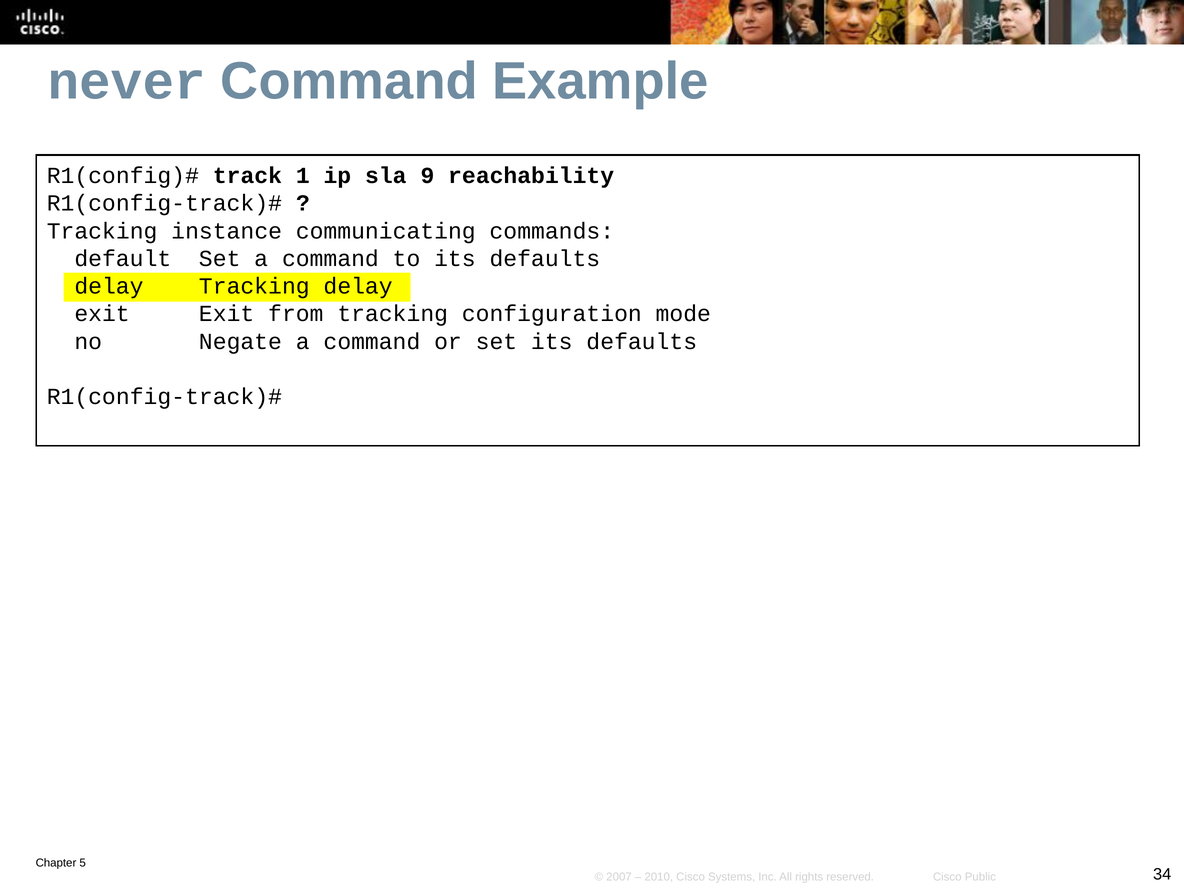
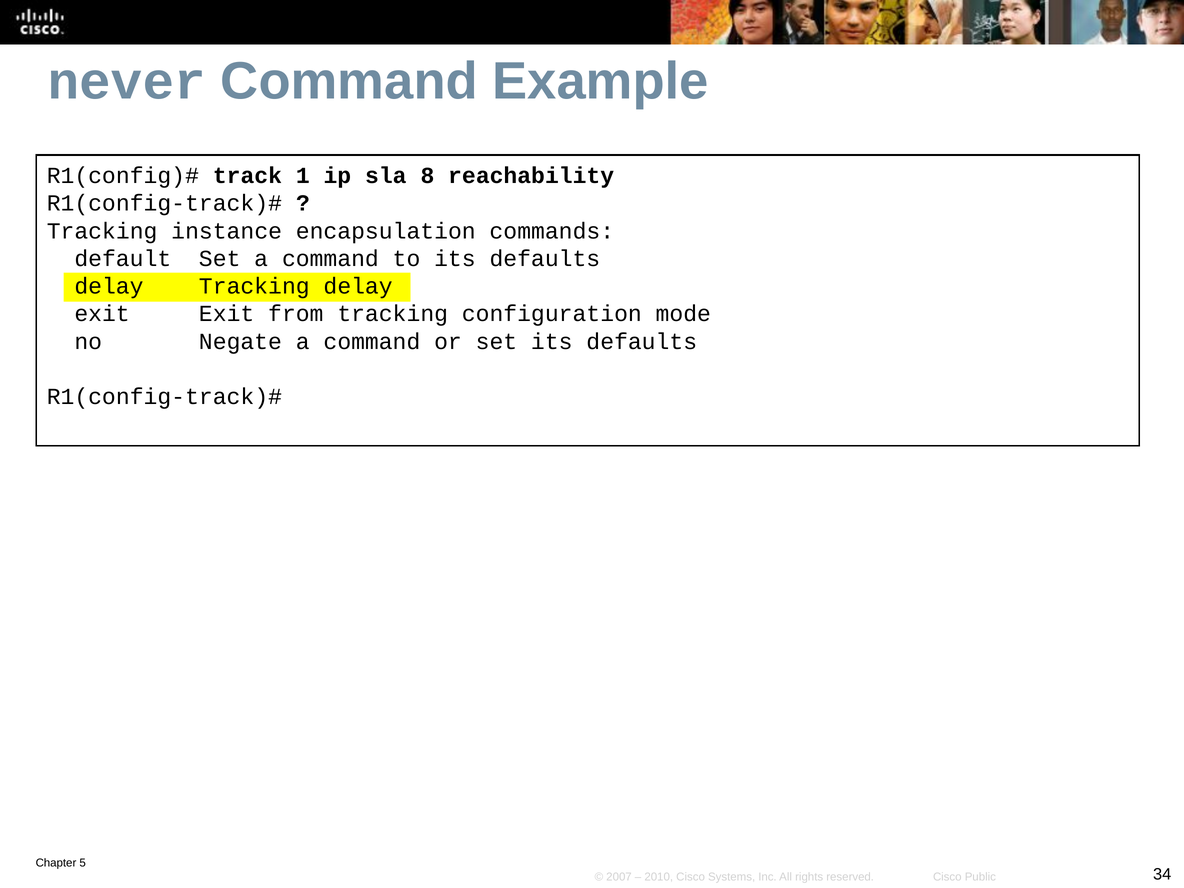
9: 9 -> 8
communicating: communicating -> encapsulation
